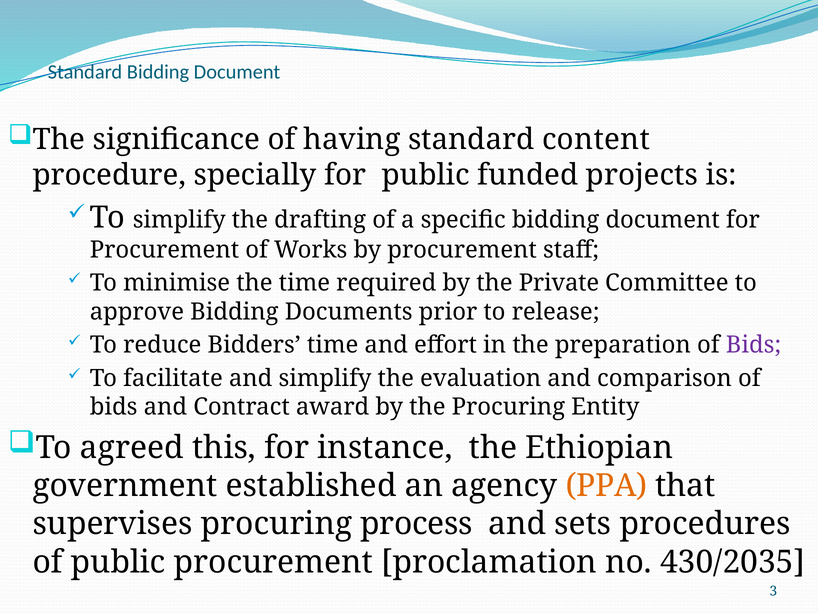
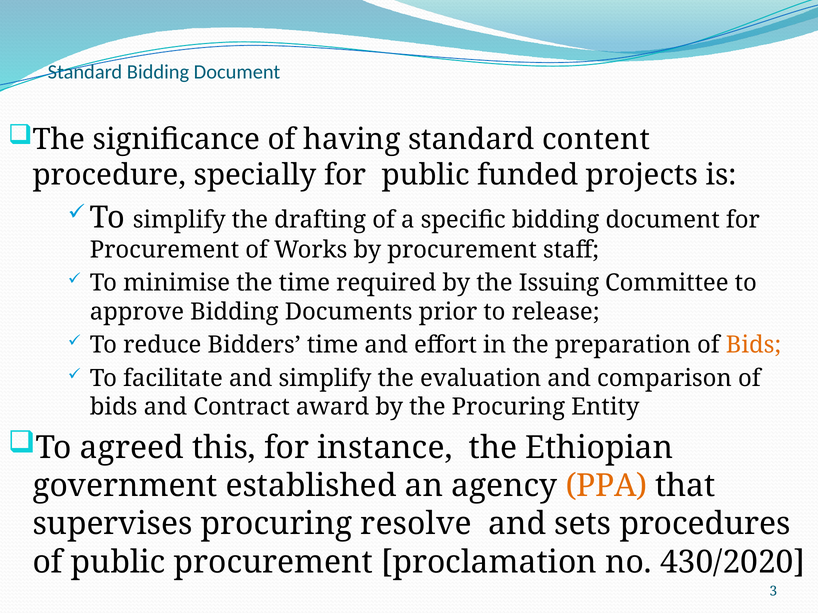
Private: Private -> Issuing
Bids at (754, 345) colour: purple -> orange
process: process -> resolve
430/2035: 430/2035 -> 430/2020
